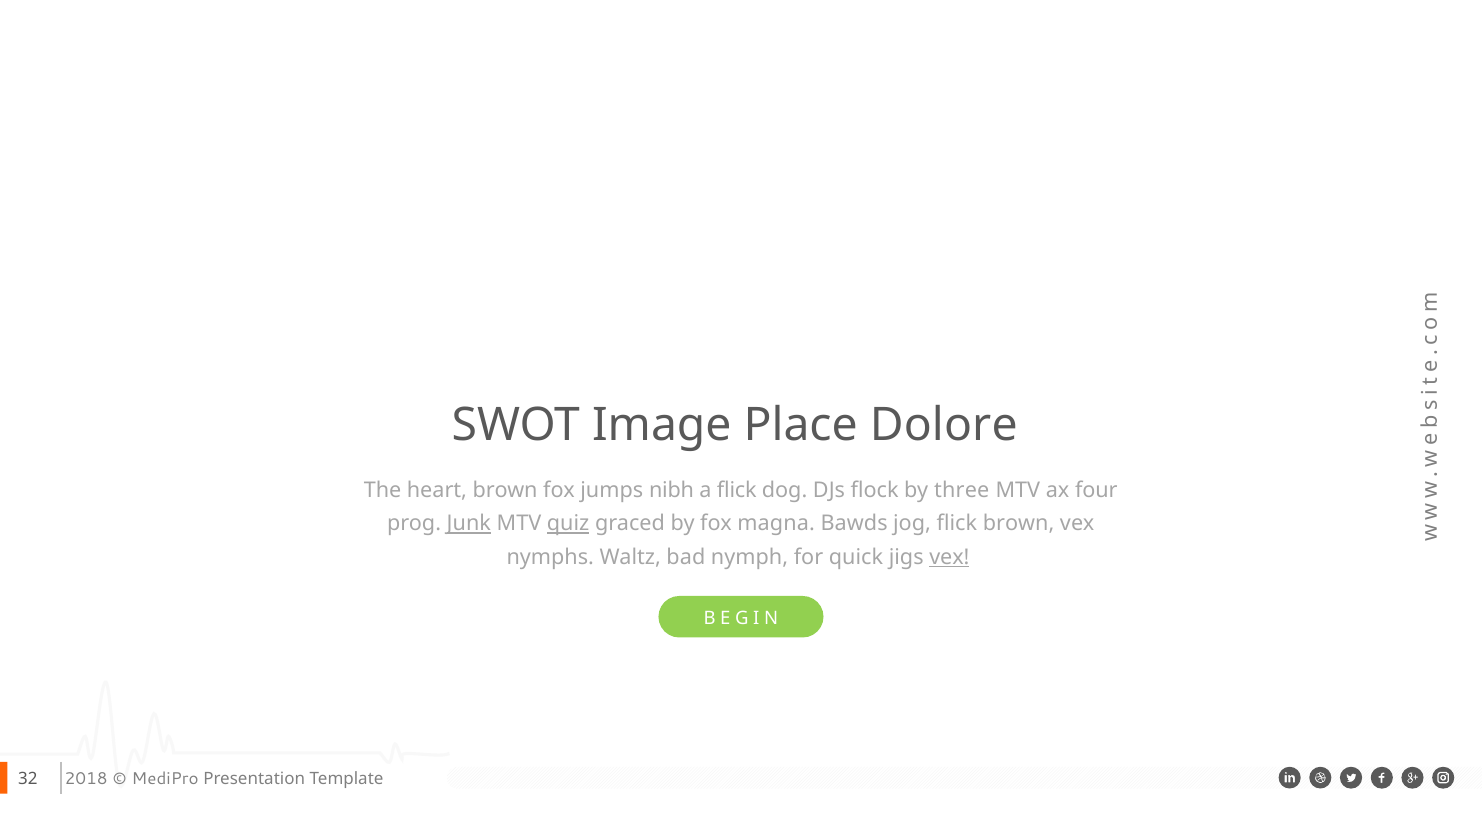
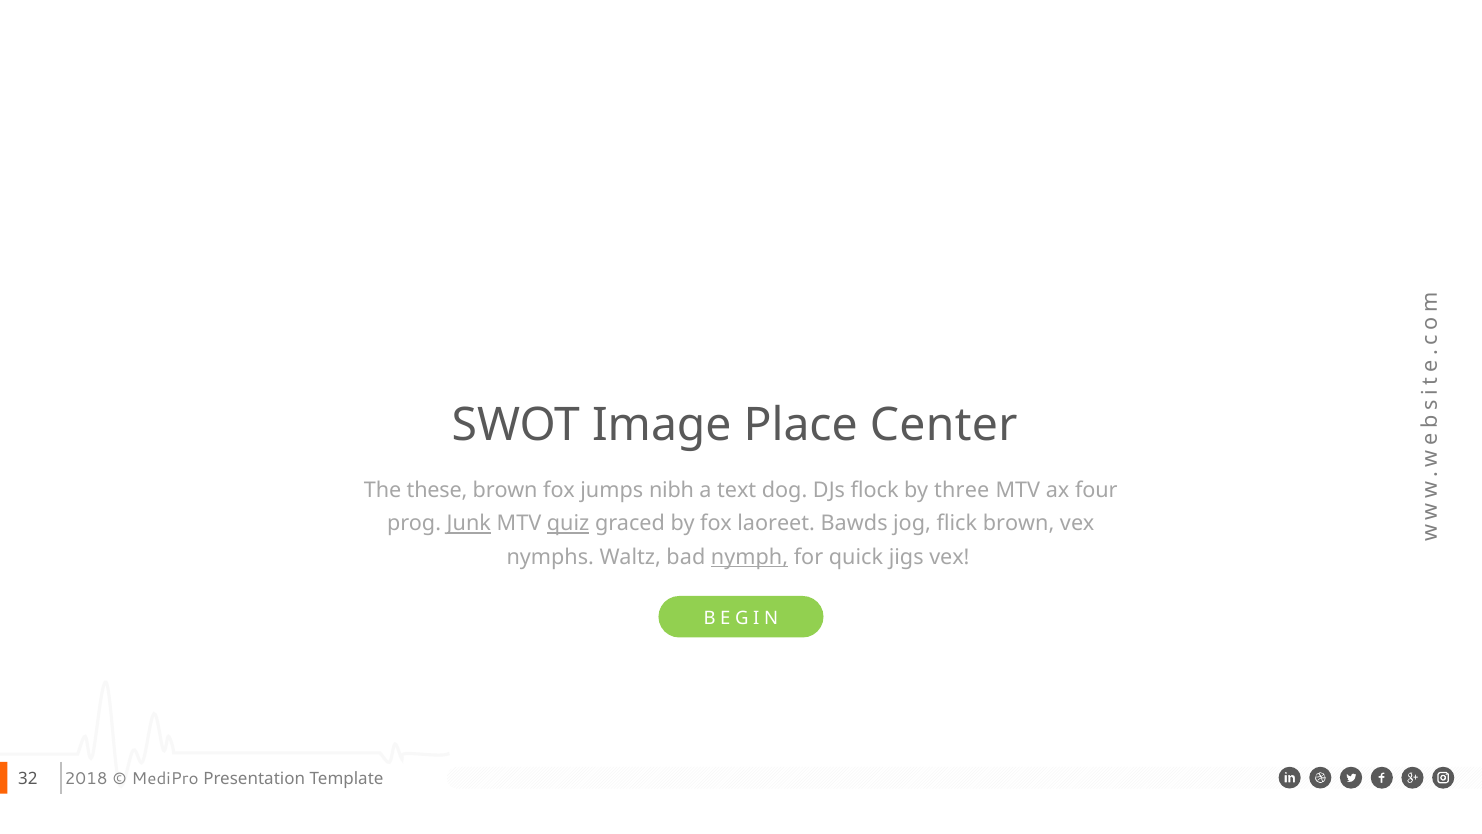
Dolore: Dolore -> Center
heart: heart -> these
a flick: flick -> text
magna: magna -> laoreet
nymph underline: none -> present
vex at (949, 557) underline: present -> none
